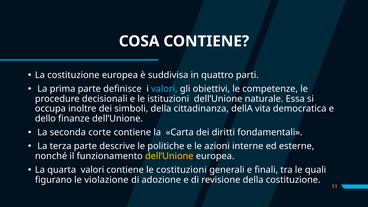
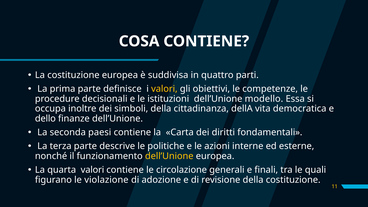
valori at (164, 89) colour: light blue -> yellow
naturale: naturale -> modello
corte: corte -> paesi
costituzioni: costituzioni -> circolazione
